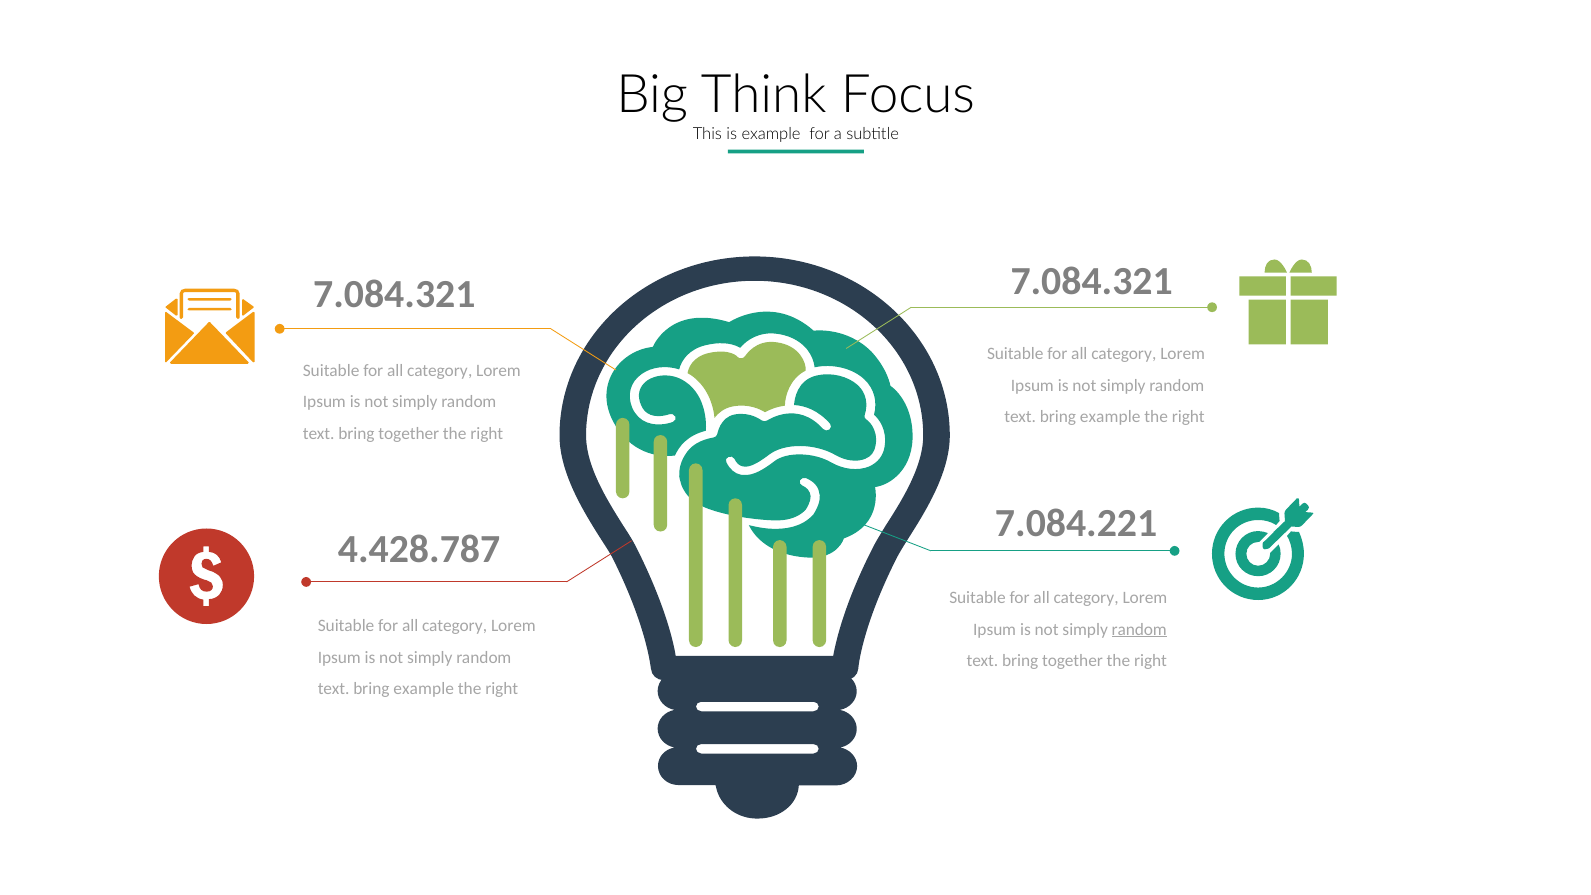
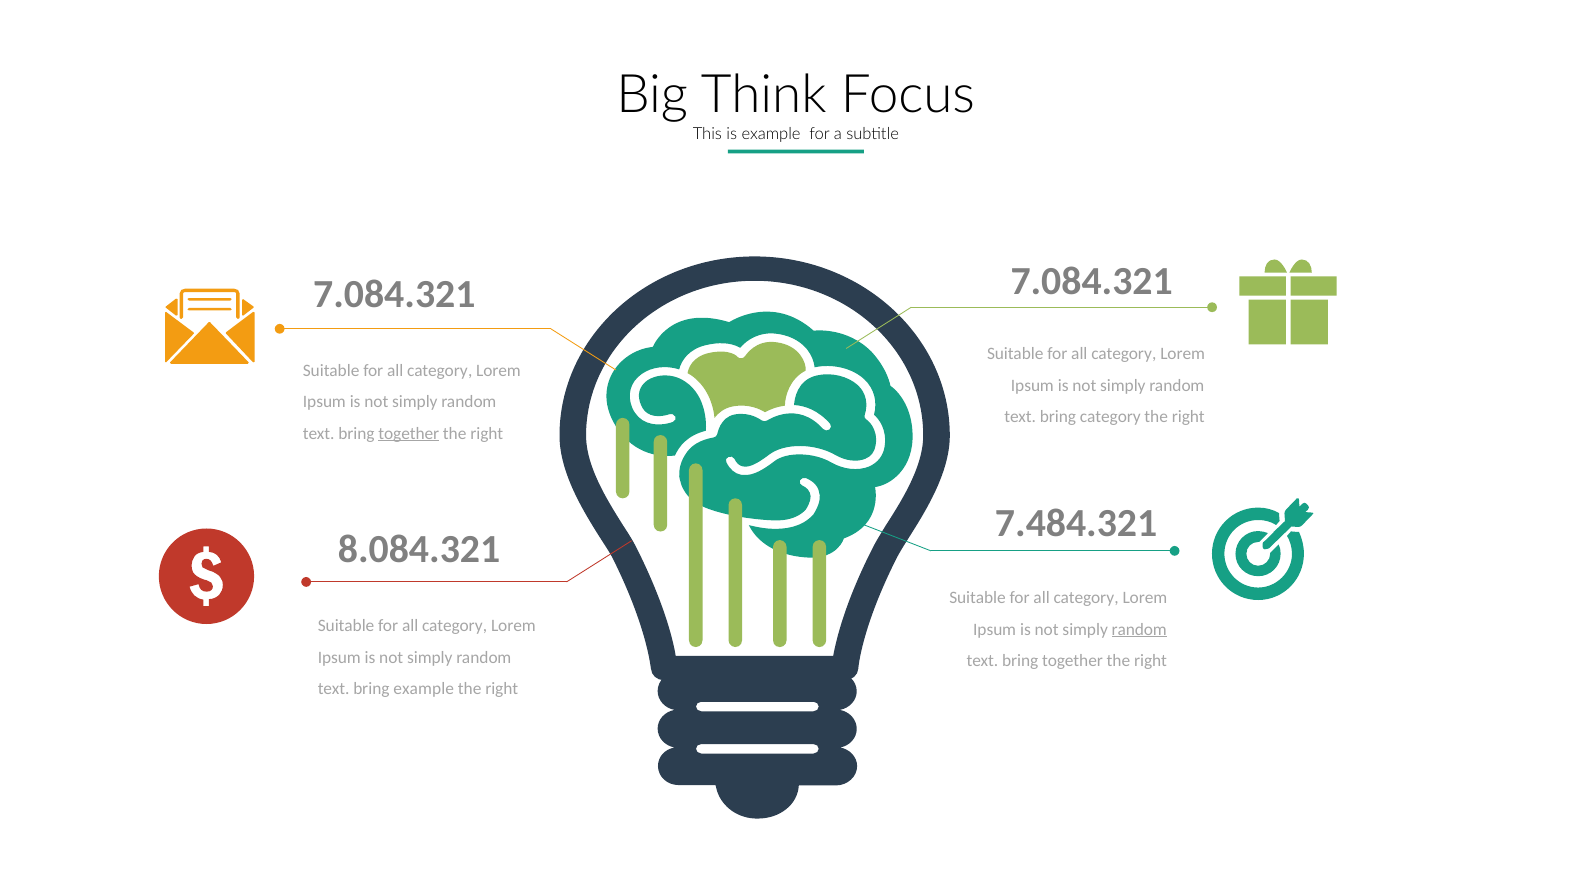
example at (1110, 417): example -> category
together at (409, 433) underline: none -> present
7.084.221: 7.084.221 -> 7.484.321
4.428.787: 4.428.787 -> 8.084.321
